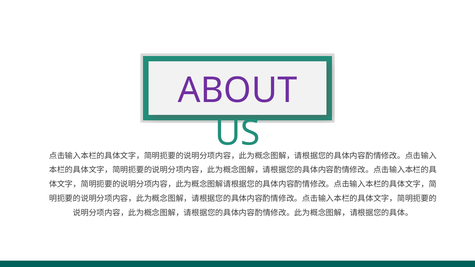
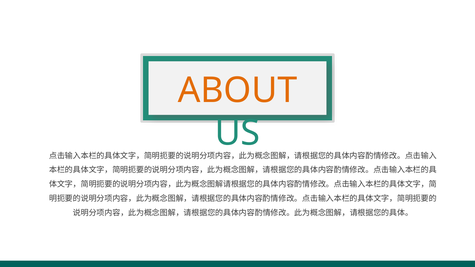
ABOUT colour: purple -> orange
